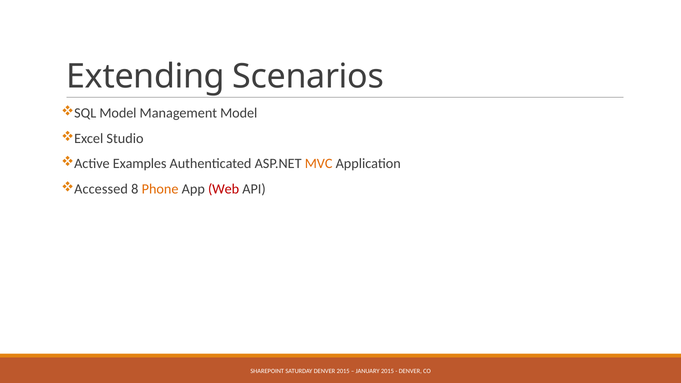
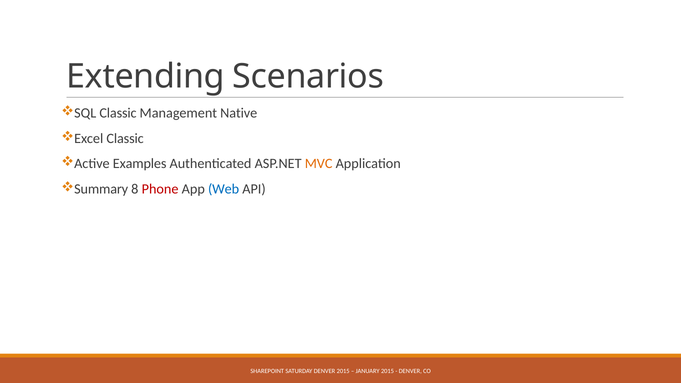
SQL Model: Model -> Classic
Management Model: Model -> Native
Excel Studio: Studio -> Classic
Accessed: Accessed -> Summary
Phone colour: orange -> red
Web colour: red -> blue
